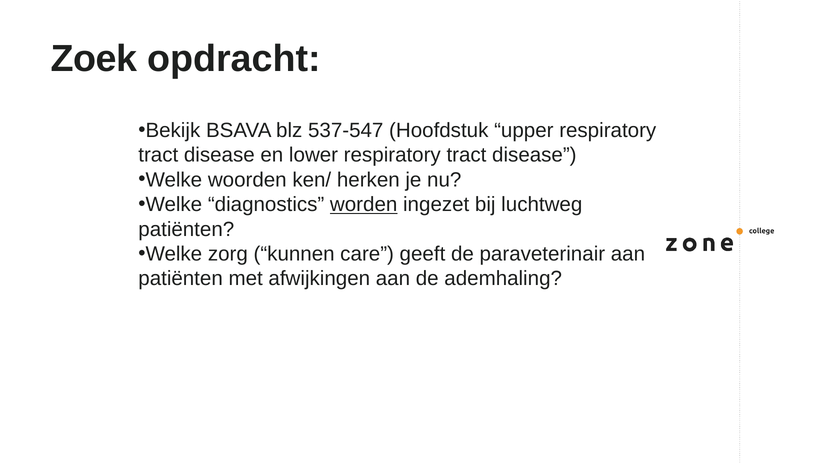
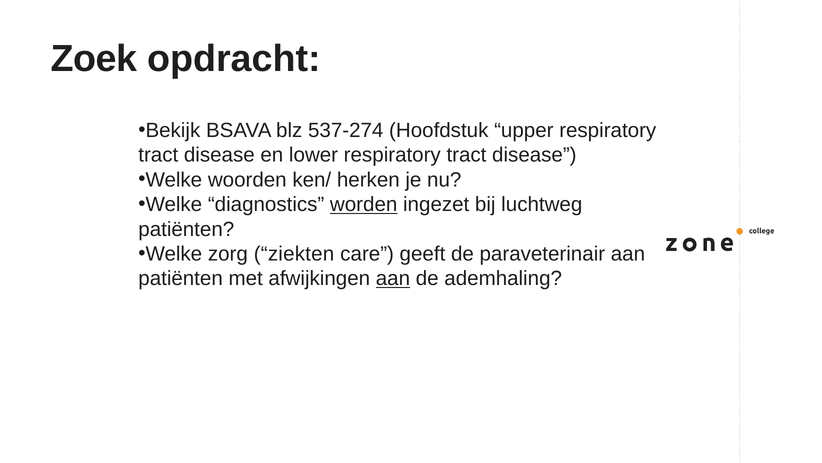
537-547: 537-547 -> 537-274
kunnen: kunnen -> ziekten
aan at (393, 278) underline: none -> present
